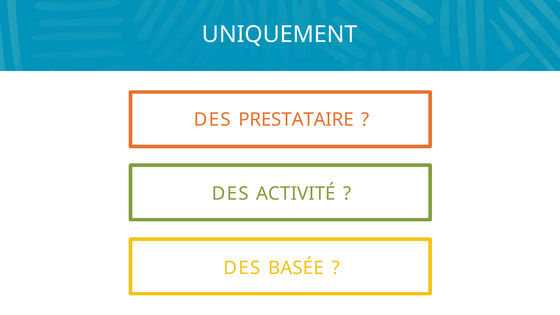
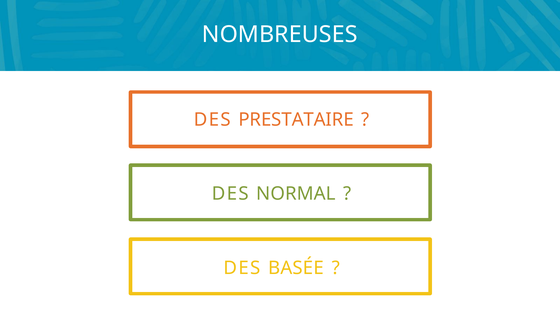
UNIQUEMENT: UNIQUEMENT -> NOMBREUSES
ACTIVITÉ: ACTIVITÉ -> NORMAL
